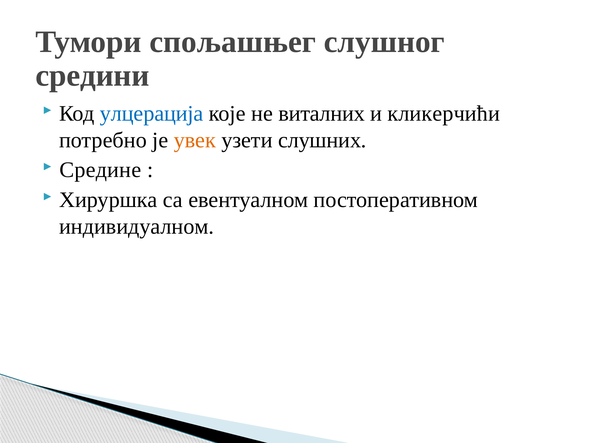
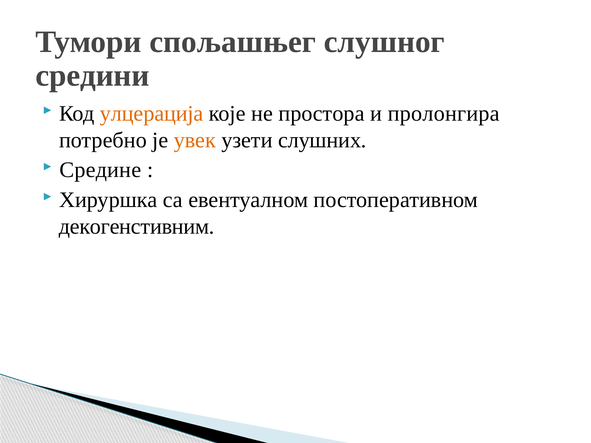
улцерација colour: blue -> orange
виталних: виталних -> простора
кликерчићи: кликерчићи -> пролонгира
индивидуалном: индивидуалном -> декогенстивним
